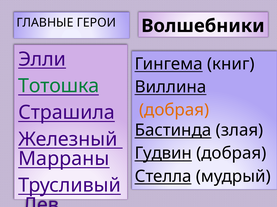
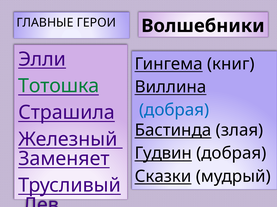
добрая at (174, 110) colour: orange -> blue
Марраны: Марраны -> Заменяет
Стелла: Стелла -> Сказки
